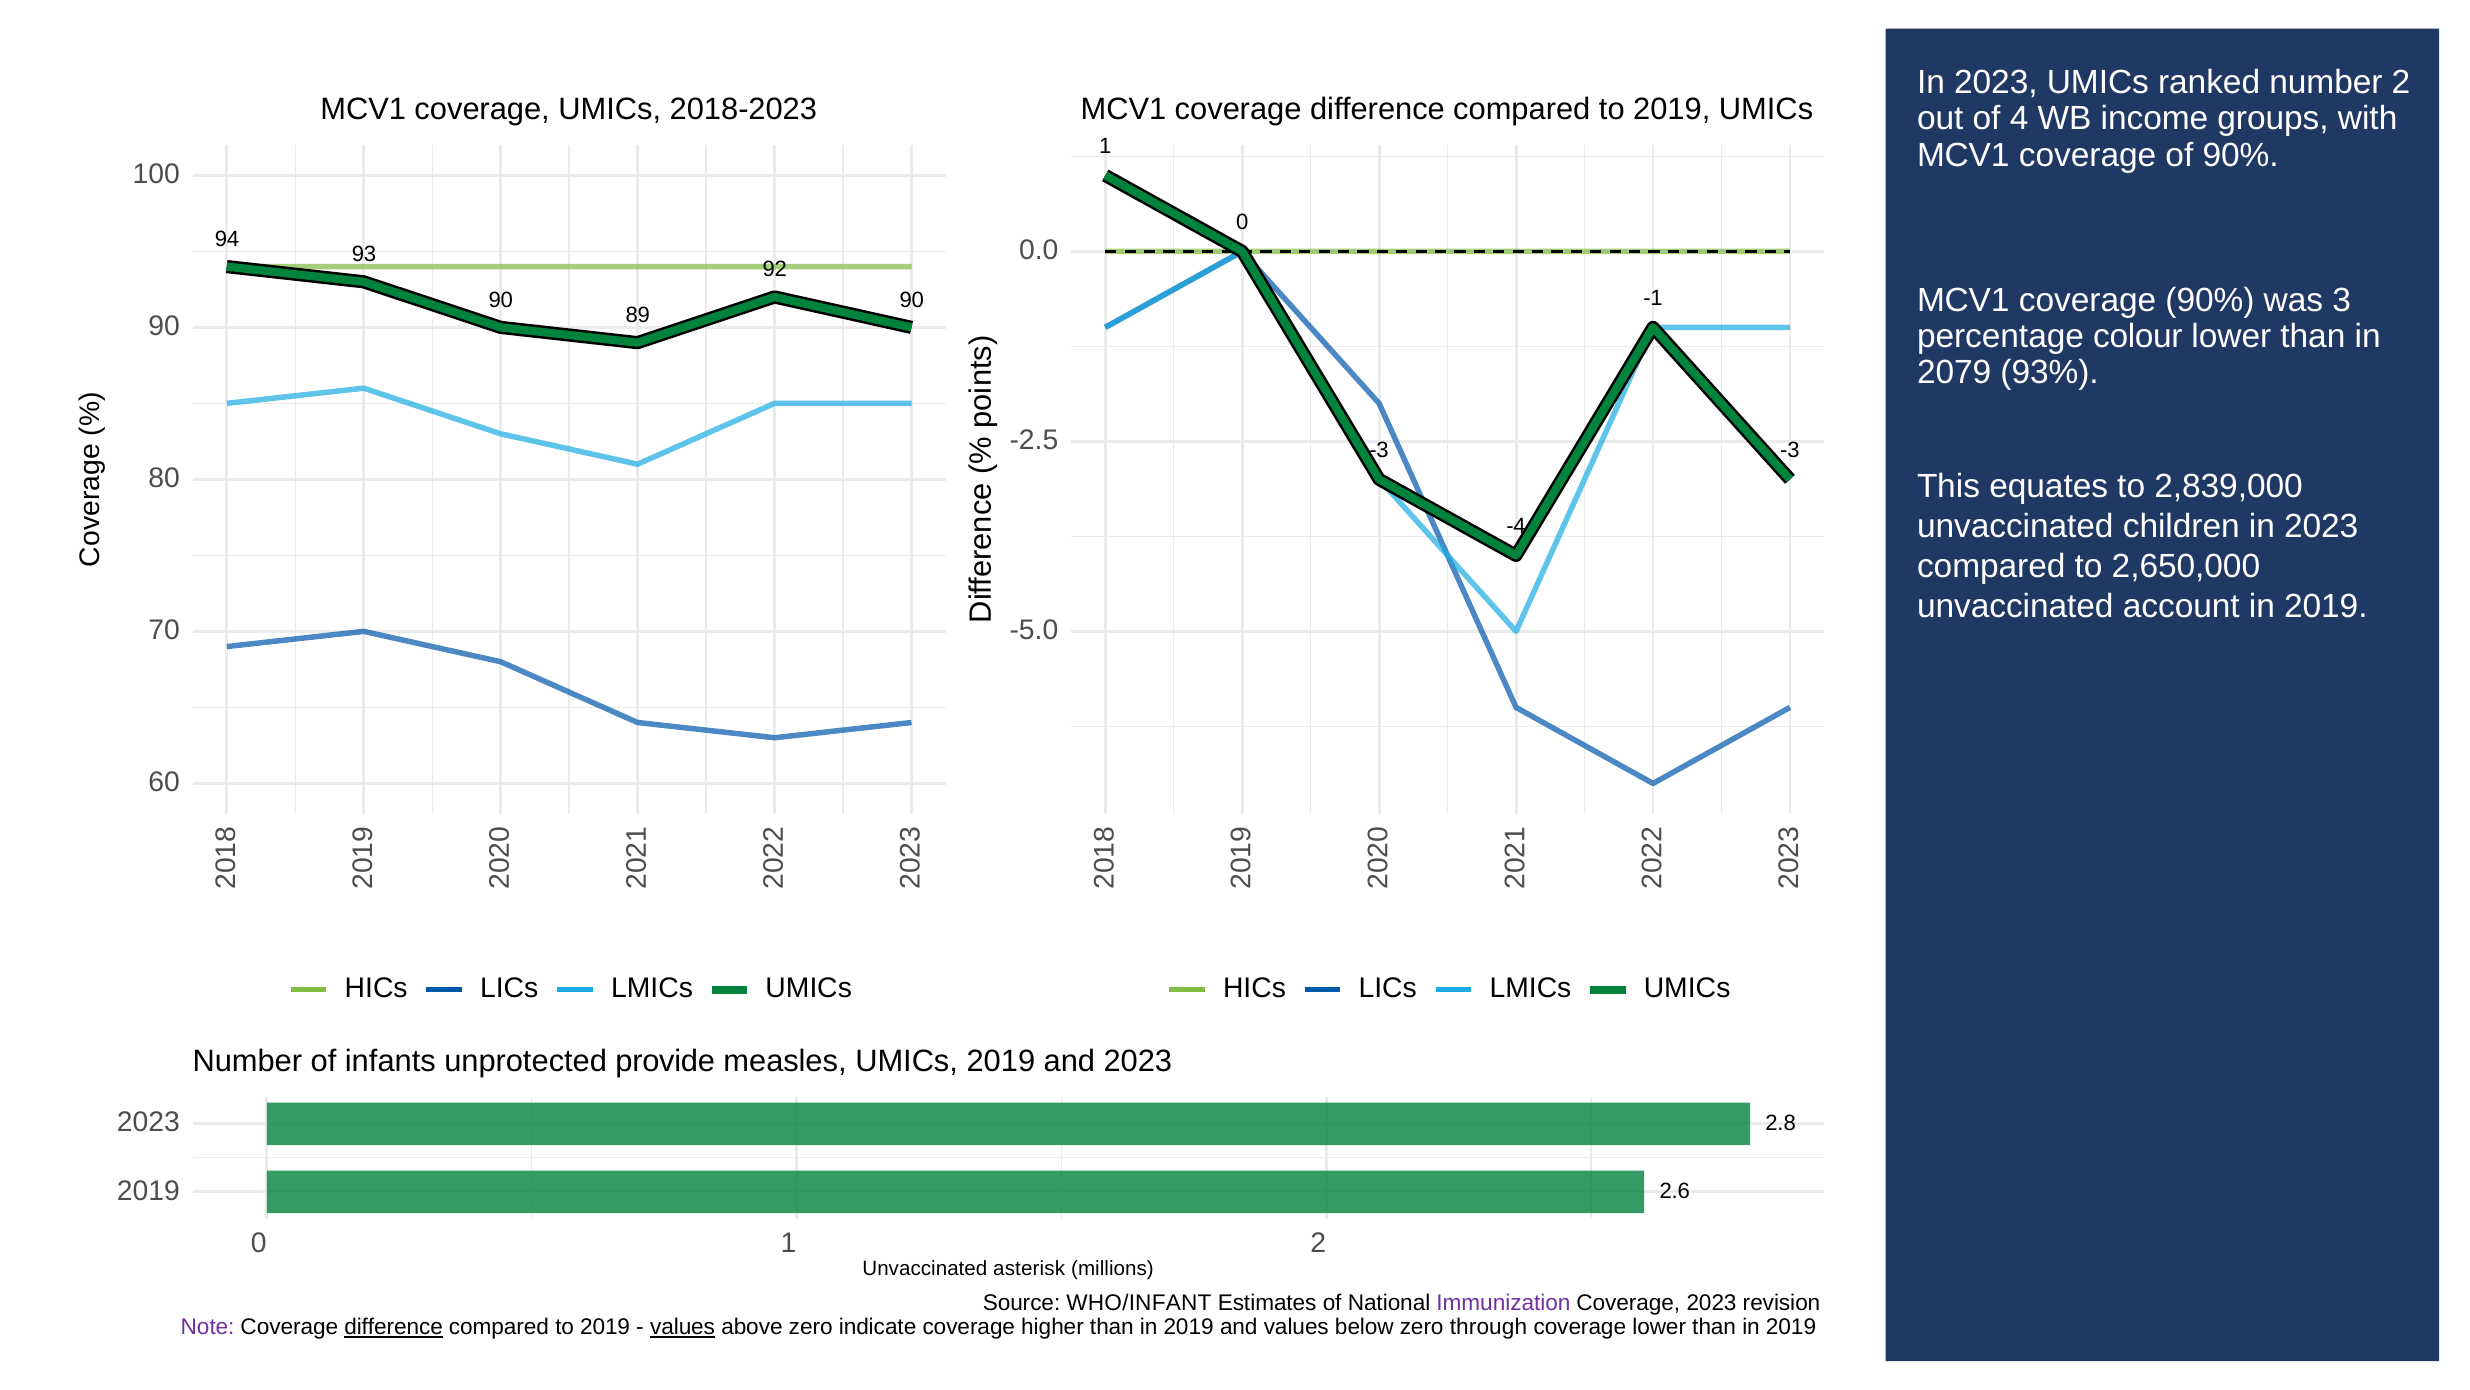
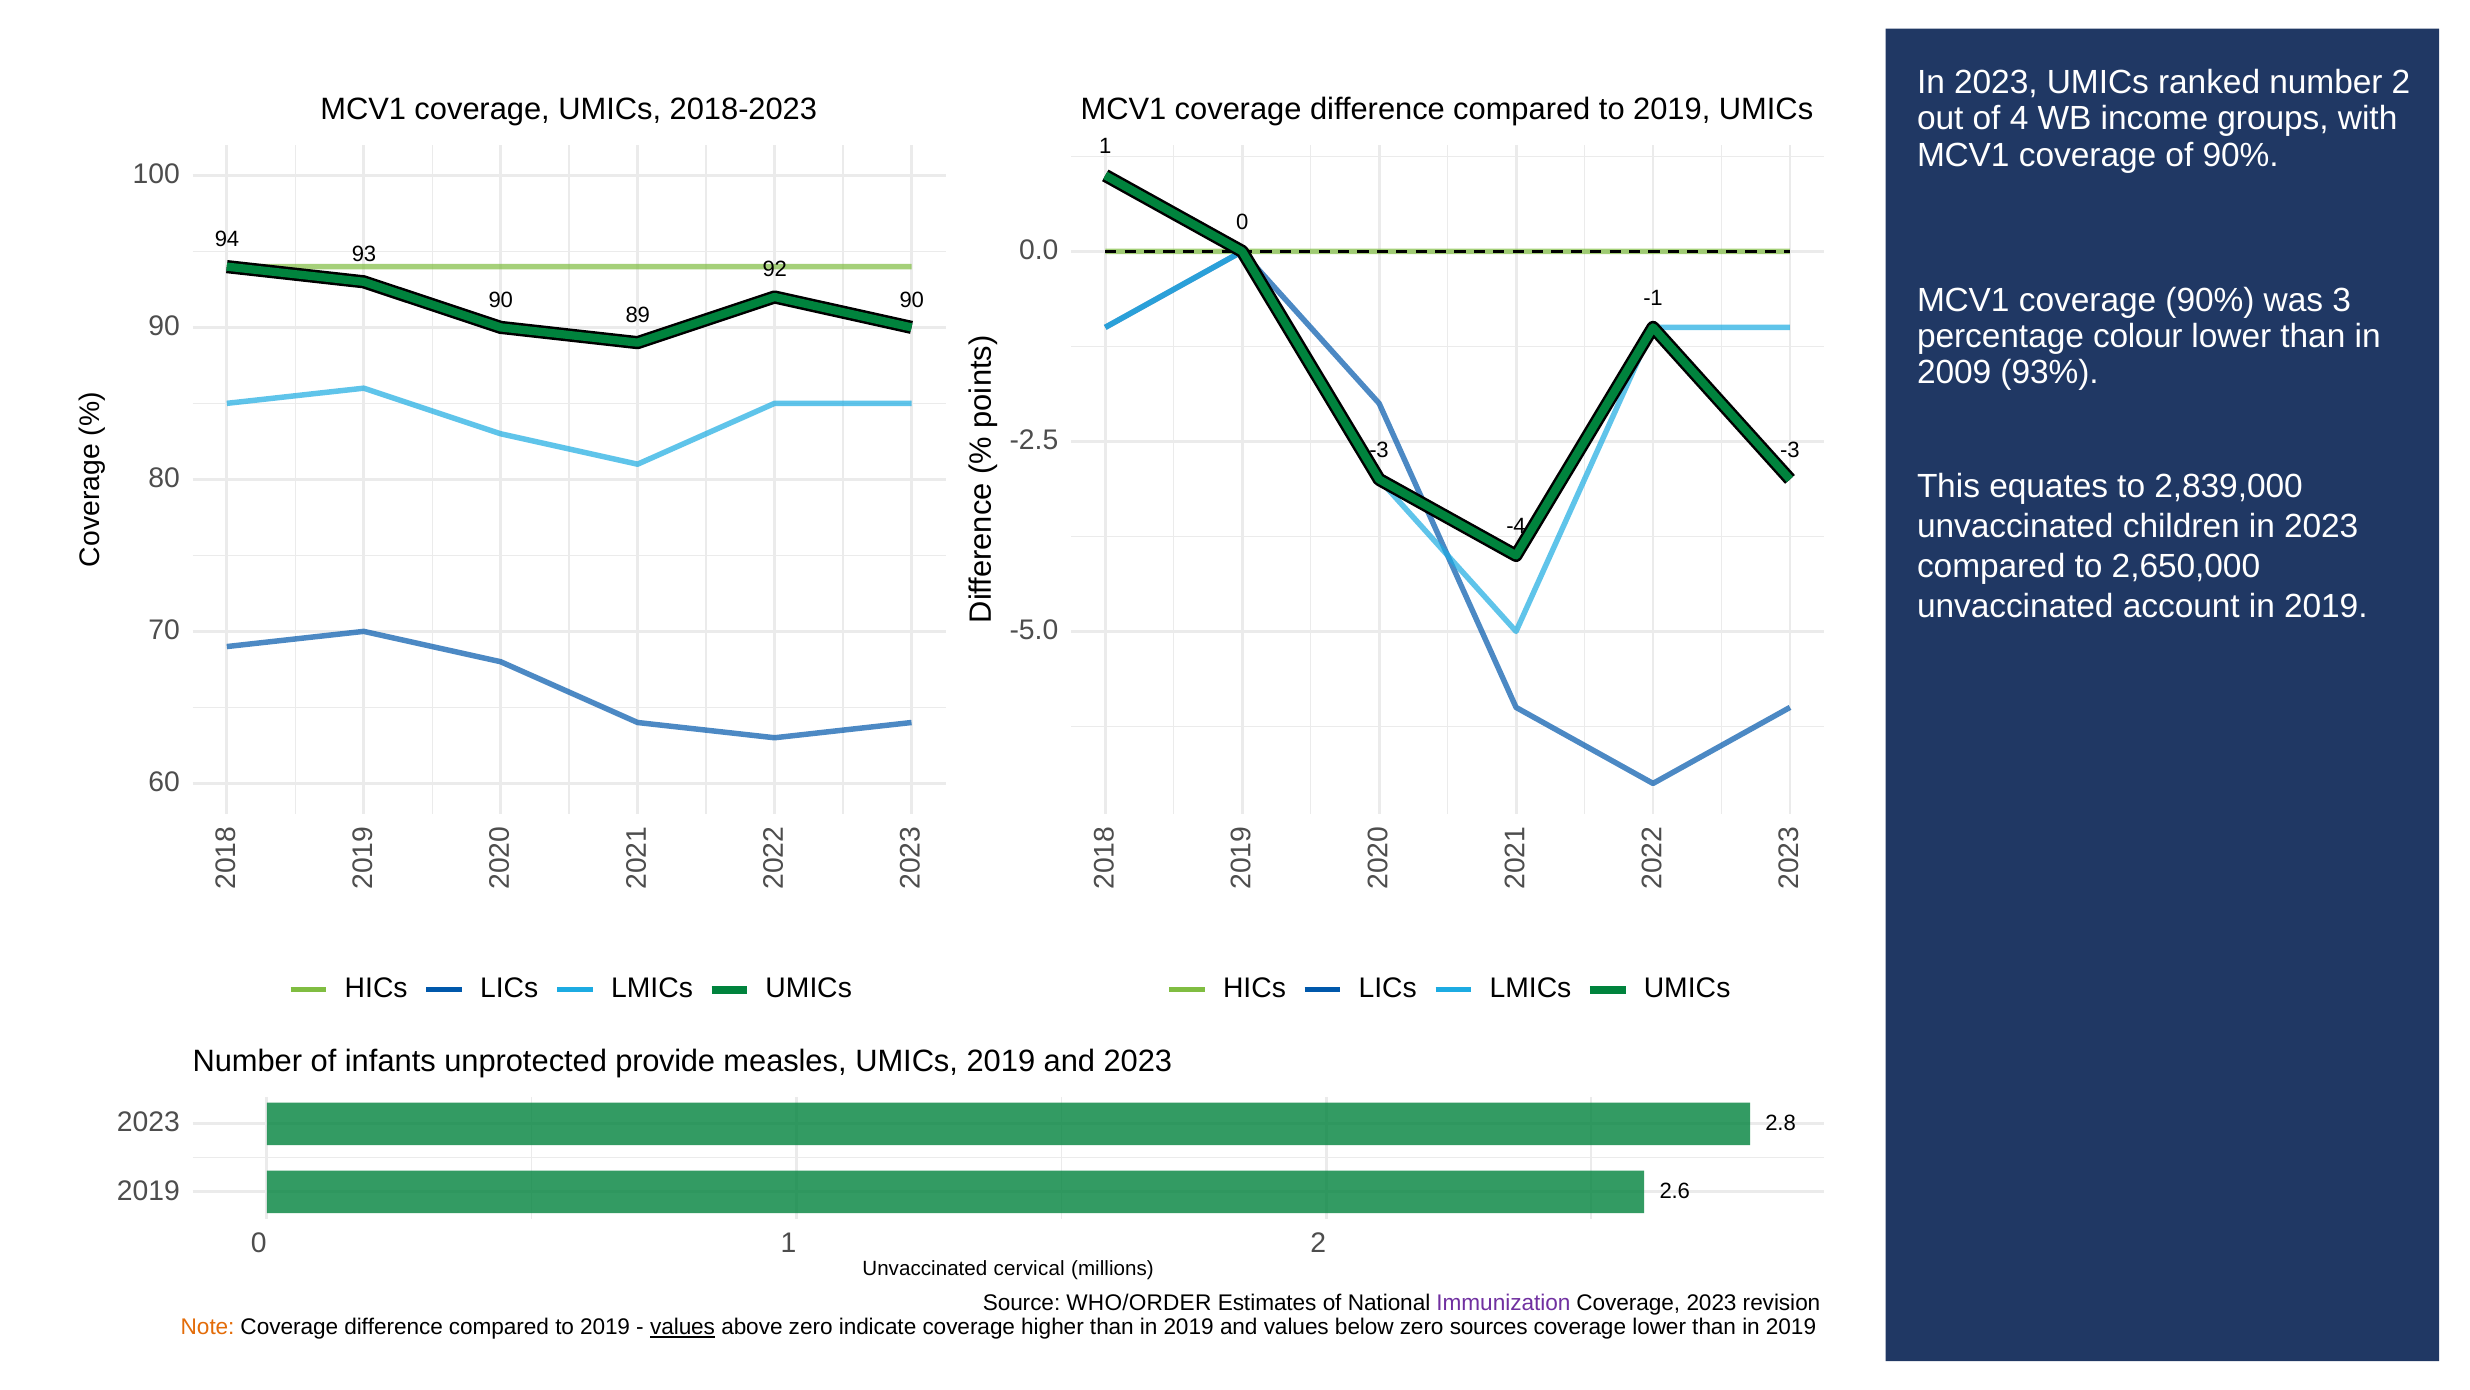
2079: 2079 -> 2009
asterisk: asterisk -> cervical
WHO/INFANT: WHO/INFANT -> WHO/ORDER
Note colour: purple -> orange
difference at (394, 1327) underline: present -> none
through: through -> sources
